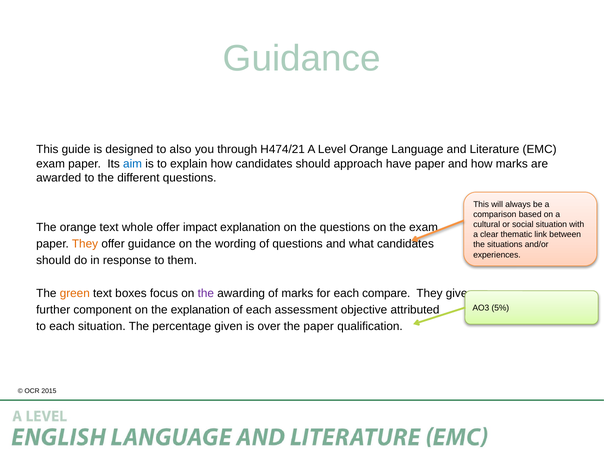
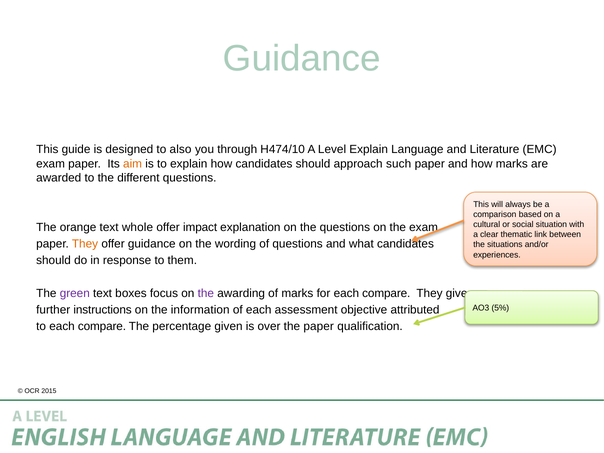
H474/21: H474/21 -> H474/10
Level Orange: Orange -> Explain
aim colour: blue -> orange
have: have -> such
green colour: orange -> purple
component: component -> instructions
the explanation: explanation -> information
to each situation: situation -> compare
